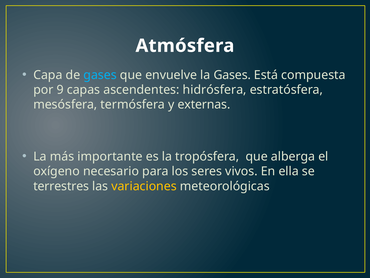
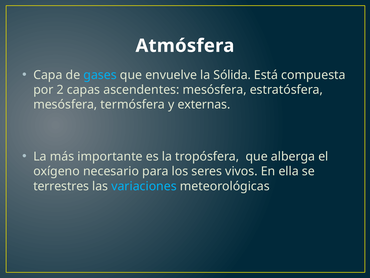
la Gases: Gases -> Sólida
9: 9 -> 2
ascendentes hidrósfera: hidrósfera -> mesósfera
variaciones colour: yellow -> light blue
